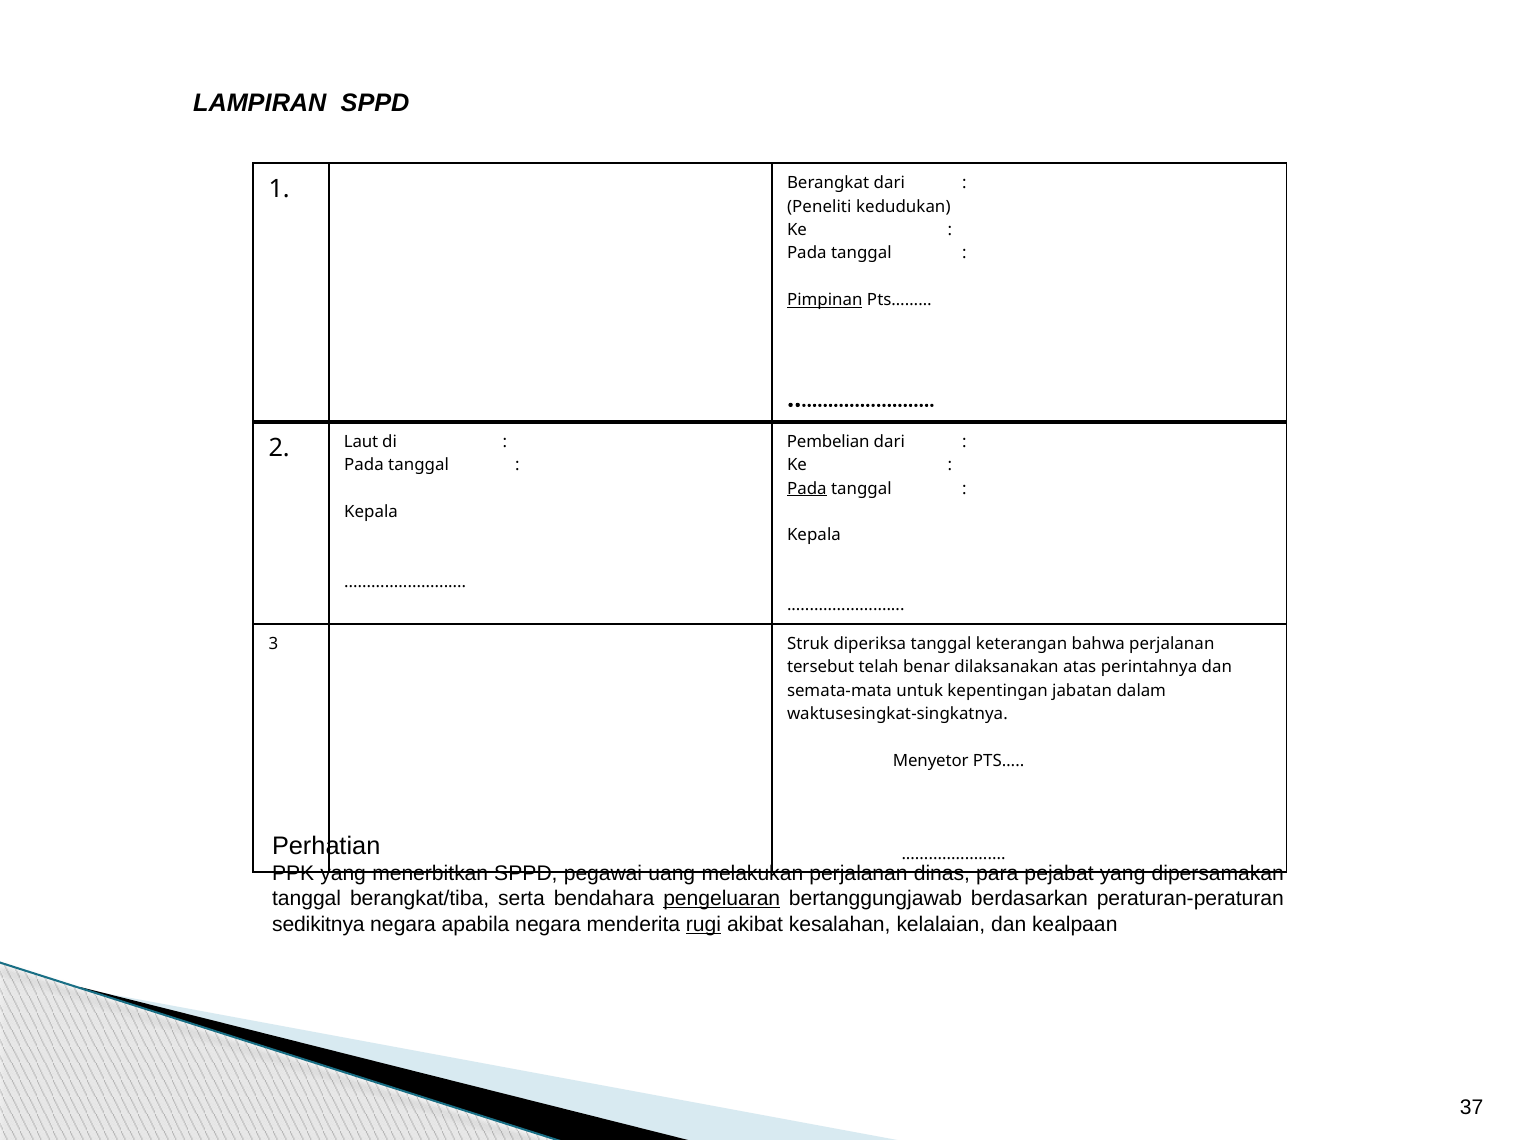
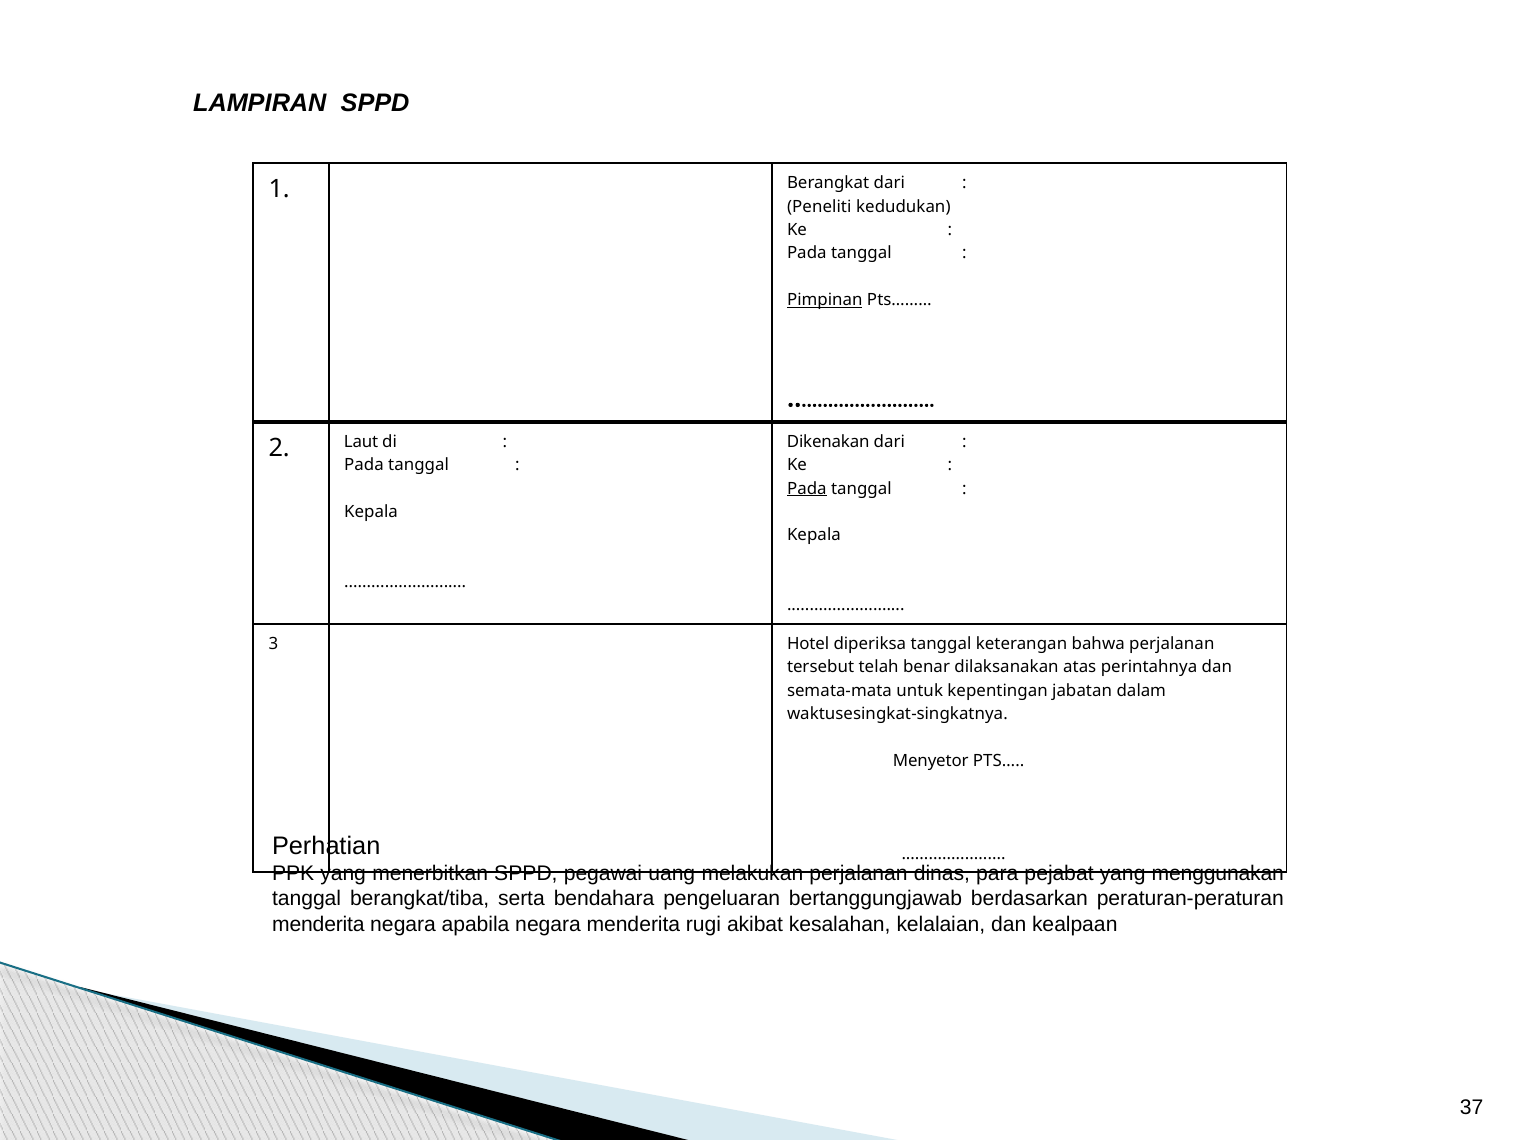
Pembelian: Pembelian -> Dikenakan
Struk: Struk -> Hotel
dipersamakan: dipersamakan -> menggunakan
pengeluaran underline: present -> none
sedikitnya at (318, 924): sedikitnya -> menderita
rugi underline: present -> none
